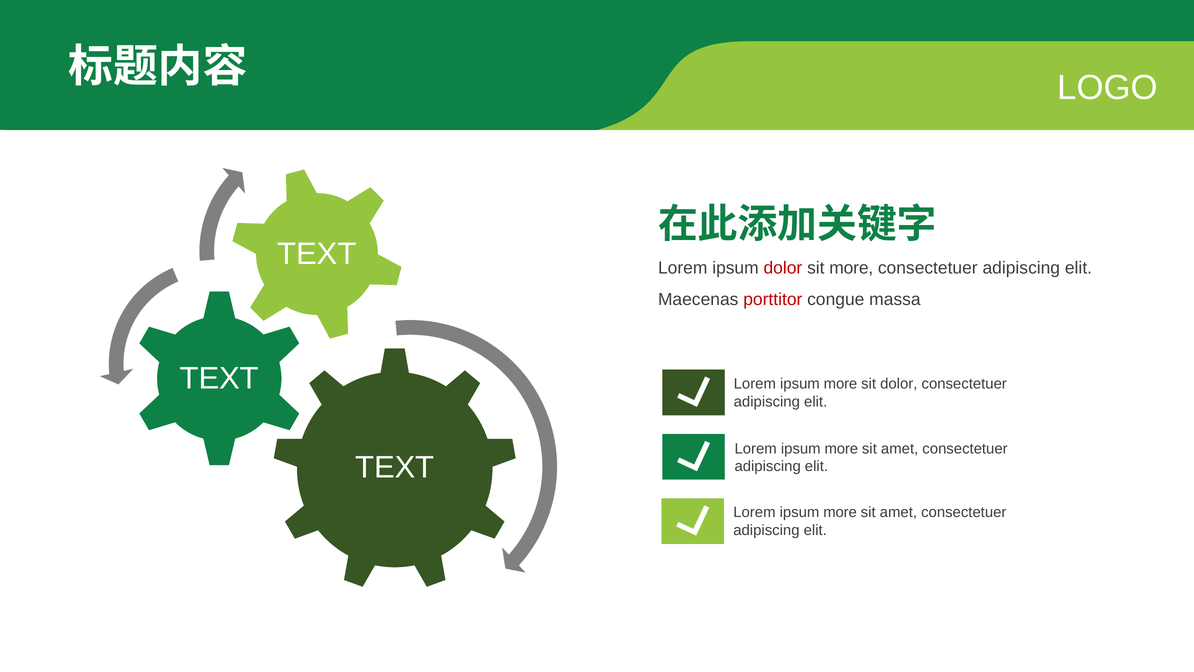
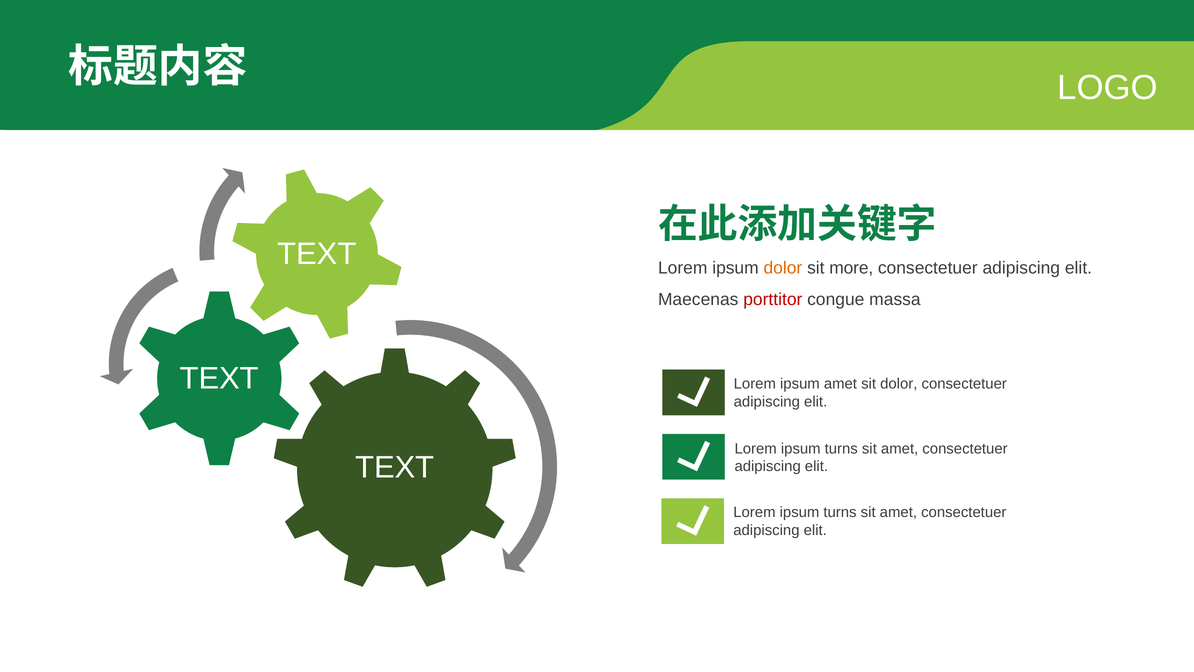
dolor at (783, 268) colour: red -> orange
more at (841, 384): more -> amet
more at (841, 448): more -> turns
more at (840, 512): more -> turns
